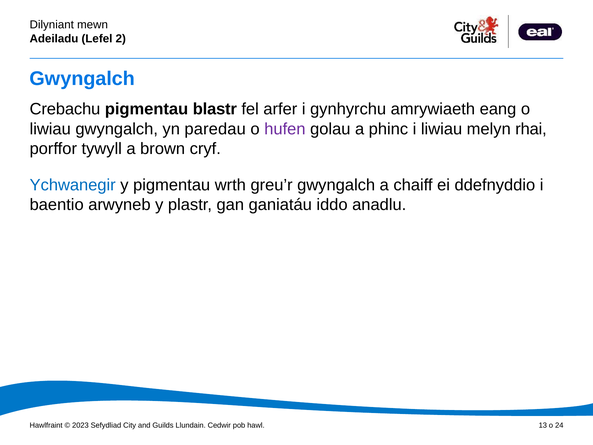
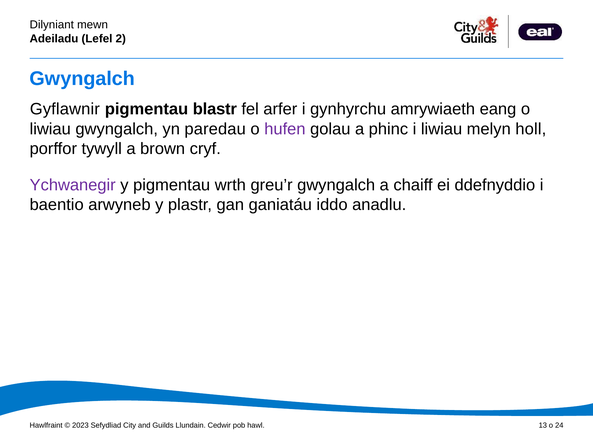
Crebachu: Crebachu -> Gyflawnir
rhai: rhai -> holl
Ychwanegir colour: blue -> purple
